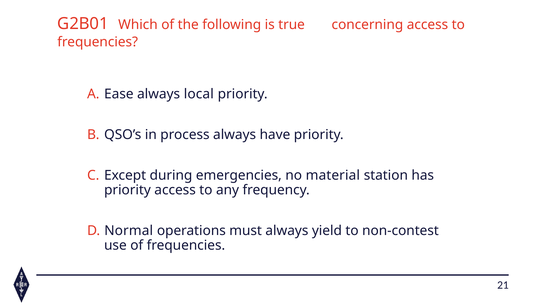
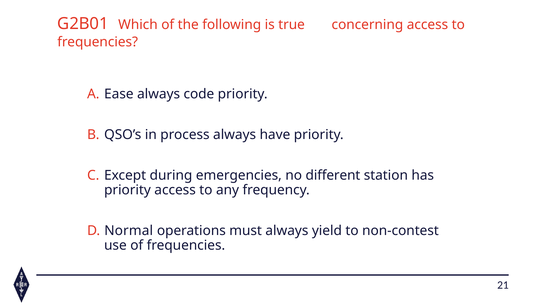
local: local -> code
material: material -> different
